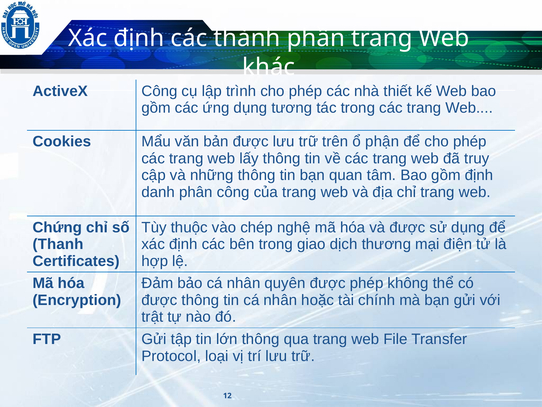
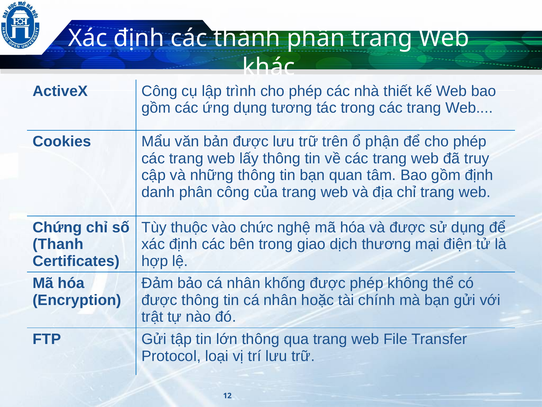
chép: chép -> chức
quyên: quyên -> khống
